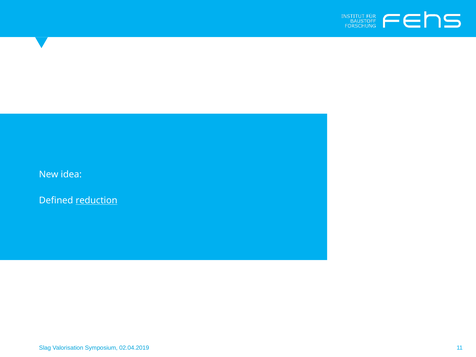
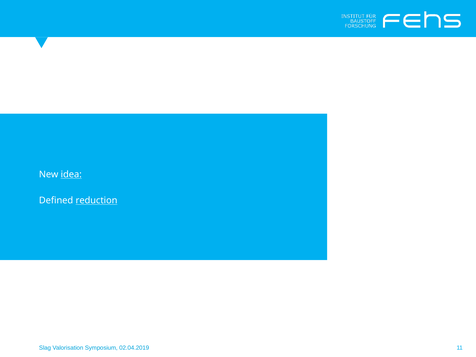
idea underline: none -> present
